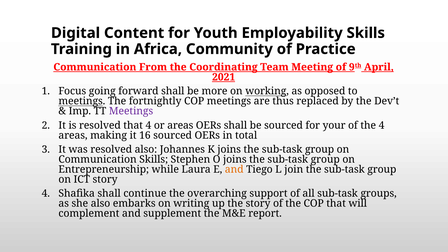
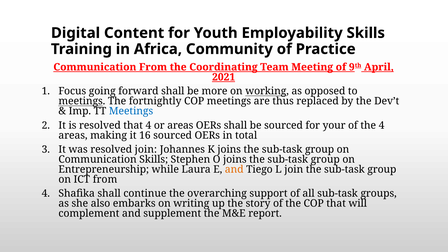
Meetings at (131, 111) colour: purple -> blue
resolved also: also -> join
ICT story: story -> from
